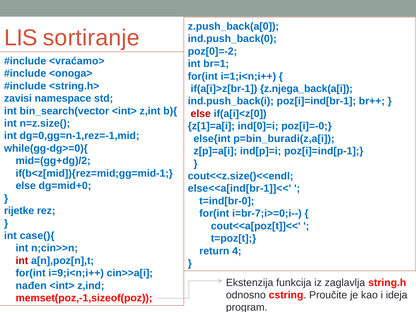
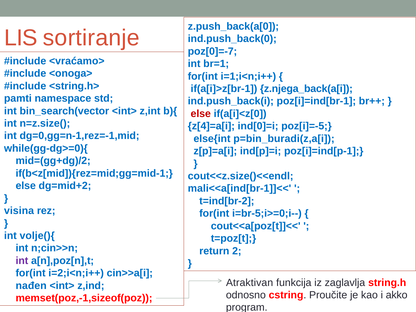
poz[0]=-2: poz[0]=-2 -> poz[0]=-7
zavisi: zavisi -> pamti
z[1]=a[i: z[1]=a[i -> z[4]=a[i
poz[i]=-0: poz[i]=-0 -> poz[i]=-5
dg=mid+0: dg=mid+0 -> dg=mid+2
else<<a[ind[br-1]]<<: else<<a[ind[br-1]]<< -> mali<<a[ind[br-1]]<<
t=ind[br-0: t=ind[br-0 -> t=ind[br-2
rijetke: rijetke -> visina
i=br-7;i>=0;i--: i=br-7;i>=0;i-- -> i=br-5;i>=0;i--
case(){: case(){ -> volje(){
4: 4 -> 2
int at (22, 261) colour: red -> purple
i=9;i<n;i++: i=9;i<n;i++ -> i=2;i<n;i++
Ekstenzija: Ekstenzija -> Atraktivan
ideja: ideja -> akko
